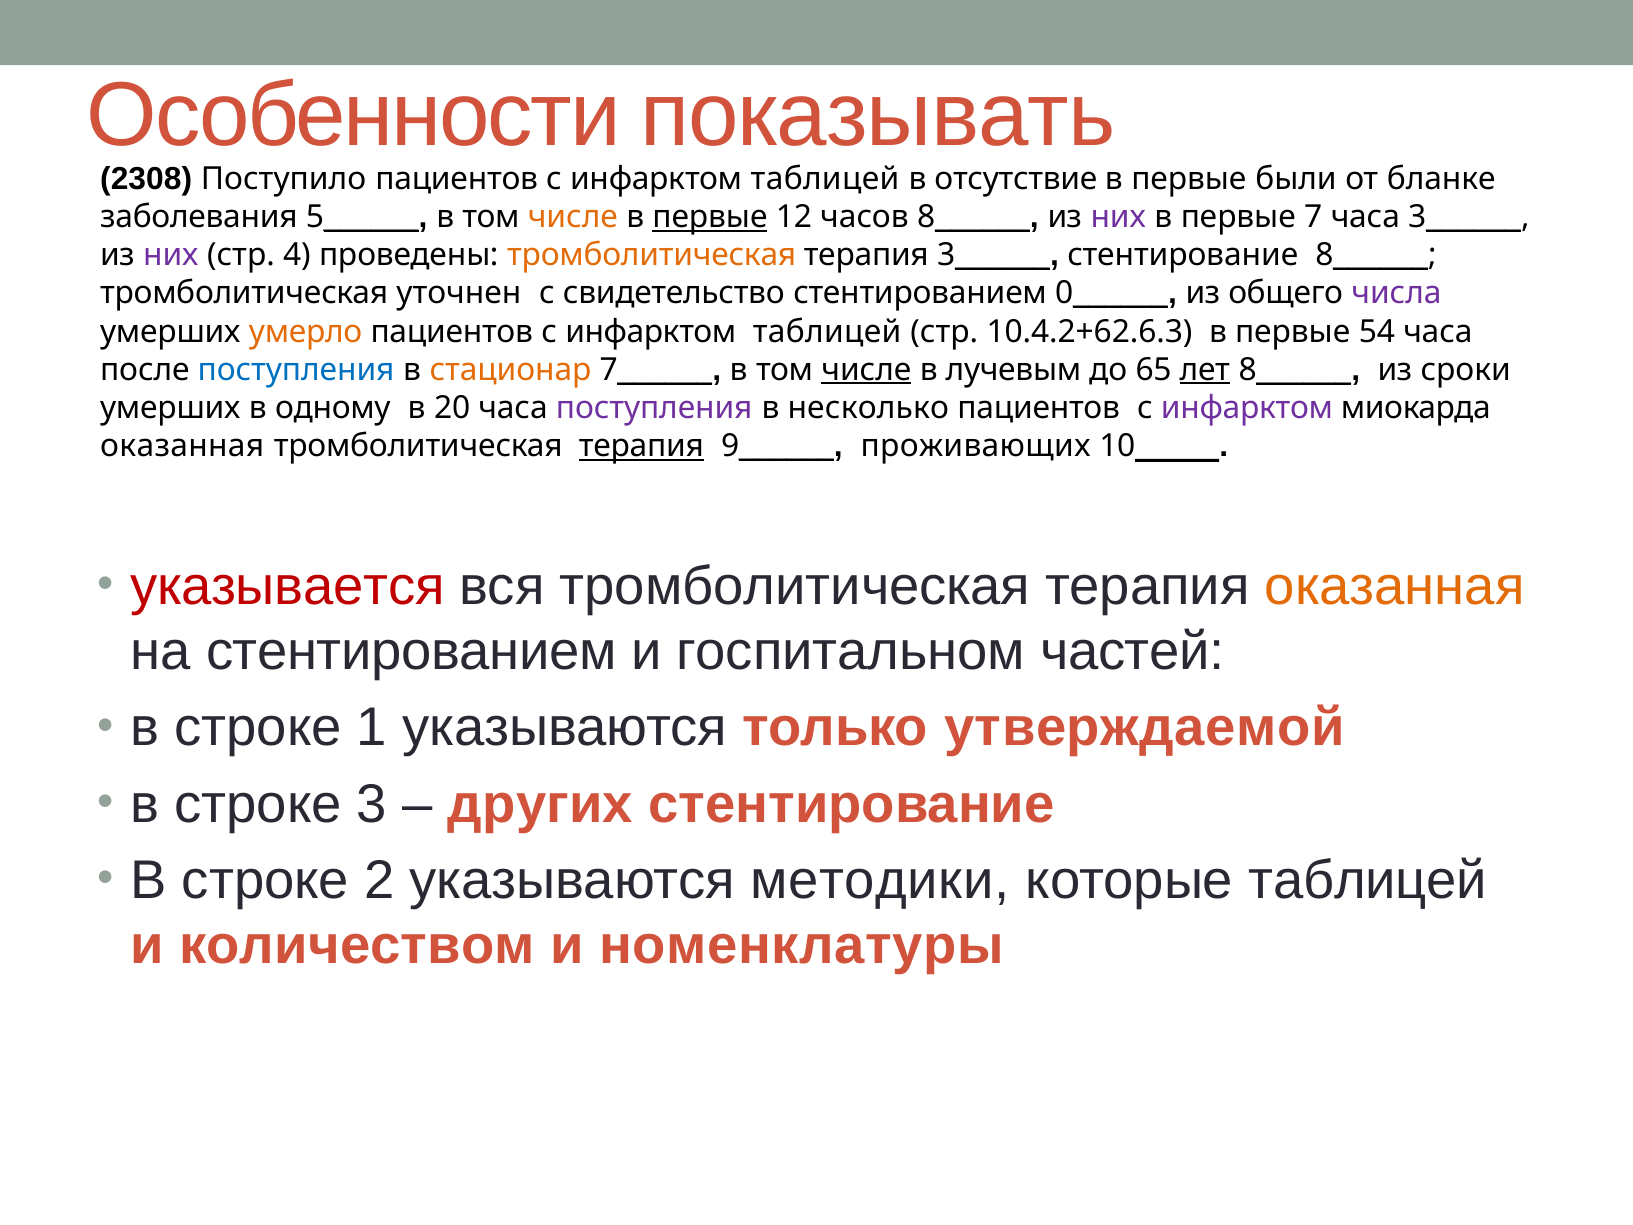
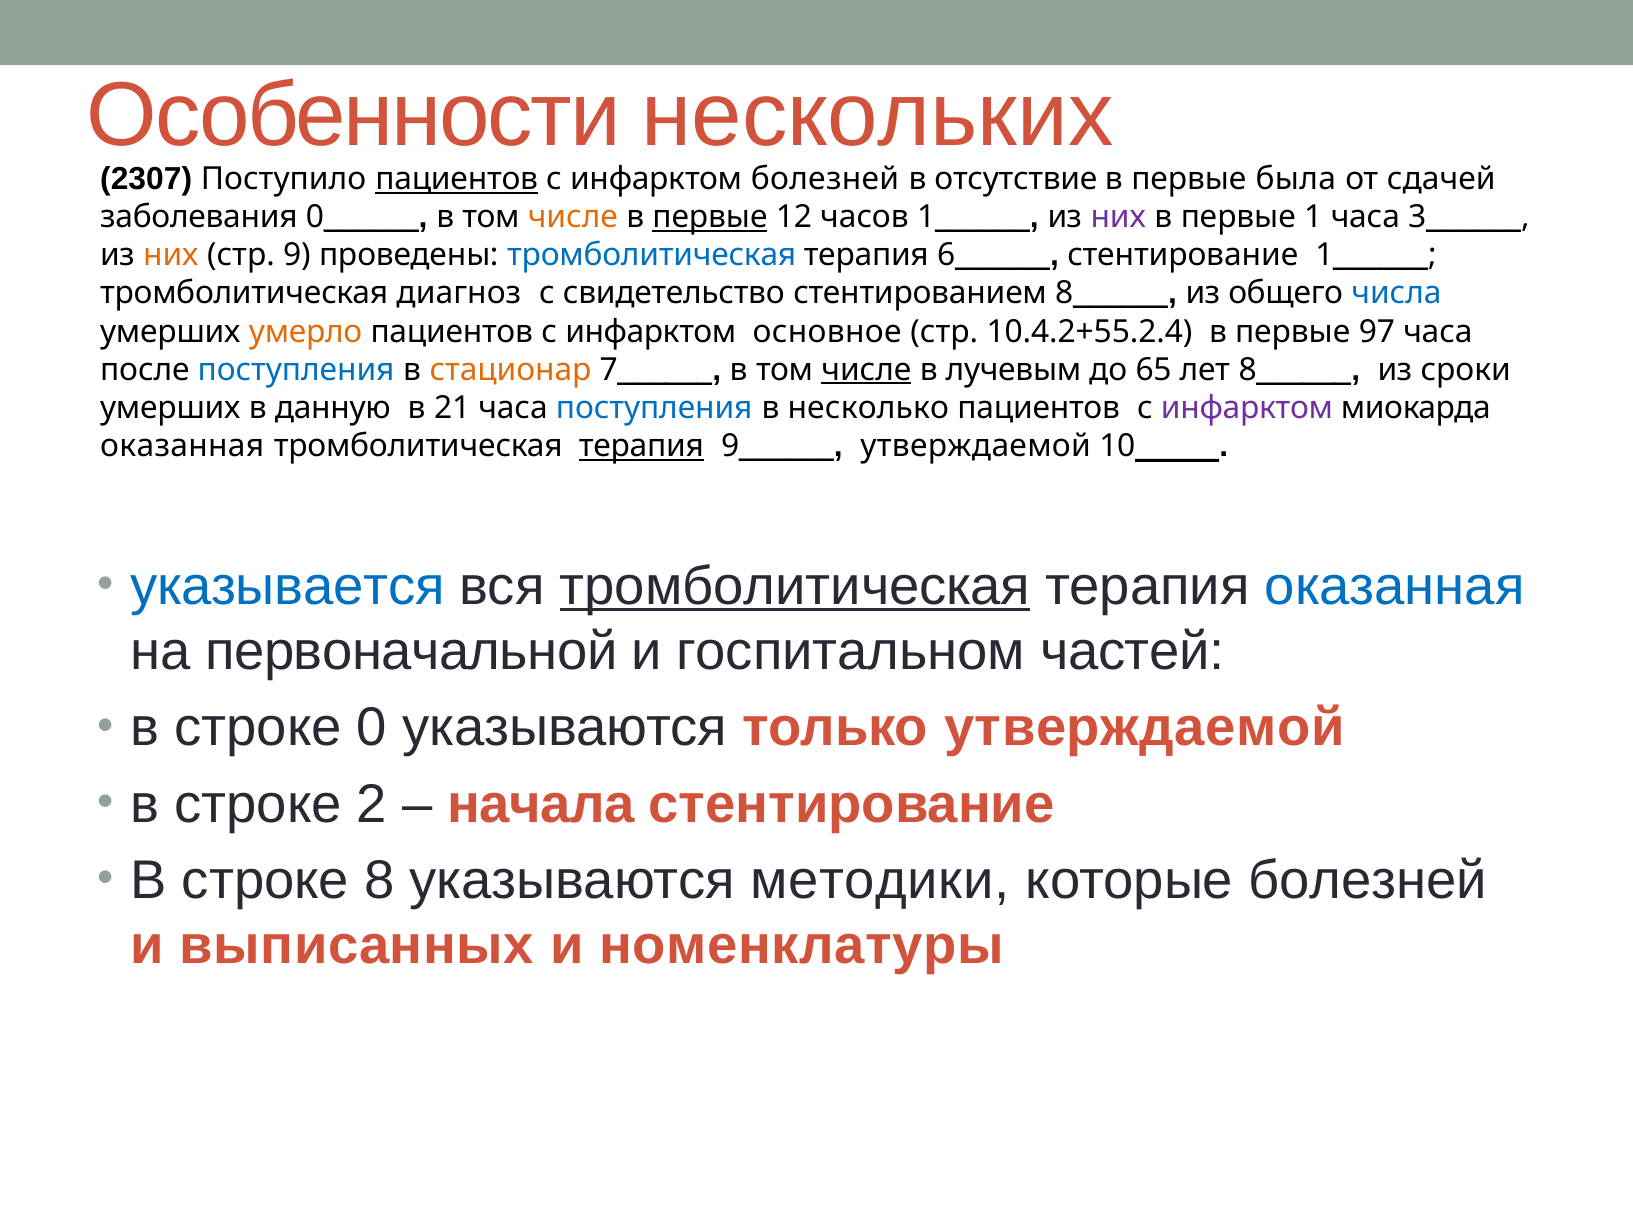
показывать: показывать -> нескольких
2308: 2308 -> 2307
пациентов at (457, 179) underline: none -> present
таблицей at (825, 179): таблицей -> болезней
были: были -> была
бланке: бланке -> сдачей
заболевания 5: 5 -> 0
часов 8: 8 -> 1
первые 7: 7 -> 1
них at (171, 255) colour: purple -> orange
стр 4: 4 -> 9
тромболитическая at (652, 255) colour: orange -> blue
терапия 3: 3 -> 6
стентирование 8: 8 -> 1
уточнен: уточнен -> диагноз
стентированием 0: 0 -> 8
числа colour: purple -> blue
таблицей at (827, 331): таблицей -> основное
10.4.2+62.6.3: 10.4.2+62.6.3 -> 10.4.2+55.2.4
54: 54 -> 97
лет underline: present -> none
одному: одному -> данную
20: 20 -> 21
поступления at (654, 408) colour: purple -> blue
проживающих at (976, 446): проживающих -> утверждаемой
указывается colour: red -> blue
тромболитическая at (795, 586) underline: none -> present
оказанная at (1395, 586) colour: orange -> blue
на стентированием: стентированием -> первоначальной
строке 1: 1 -> 0
строке 3: 3 -> 2
других: других -> начала
строке 2: 2 -> 8
которые таблицей: таблицей -> болезней
количеством: количеством -> выписанных
